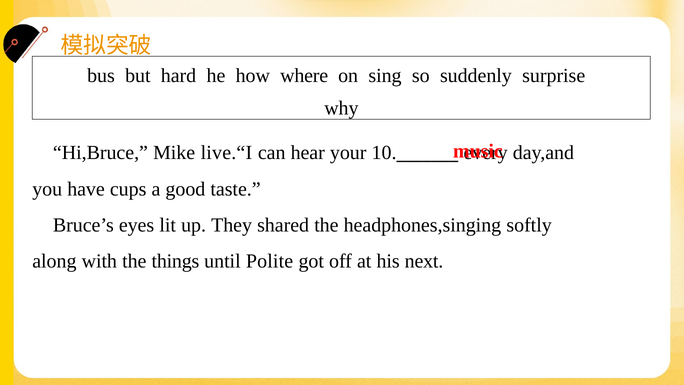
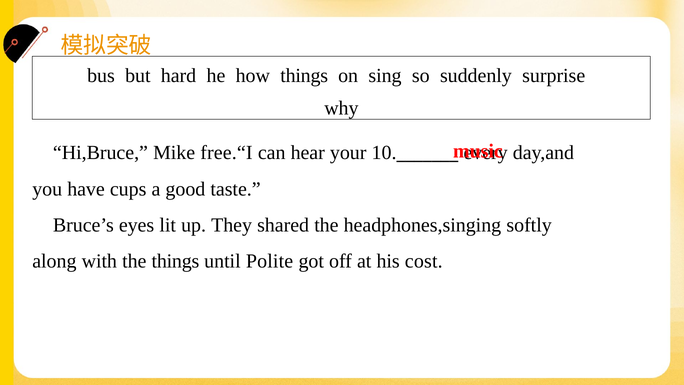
how where: where -> things
live.“I: live.“I -> free.“I
next: next -> cost
